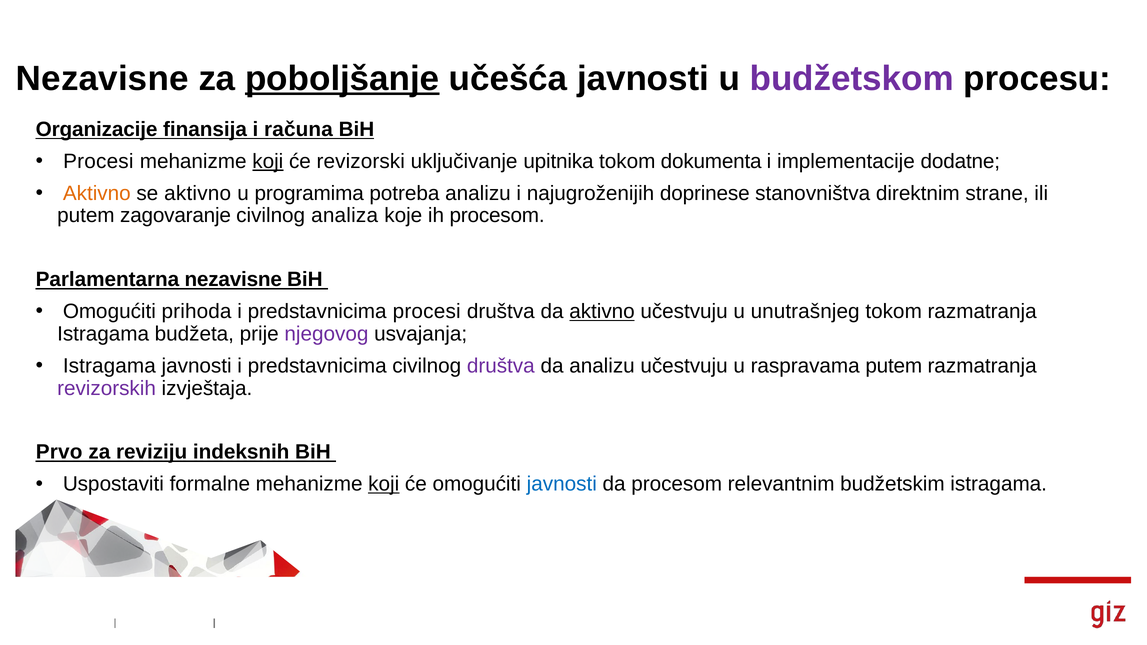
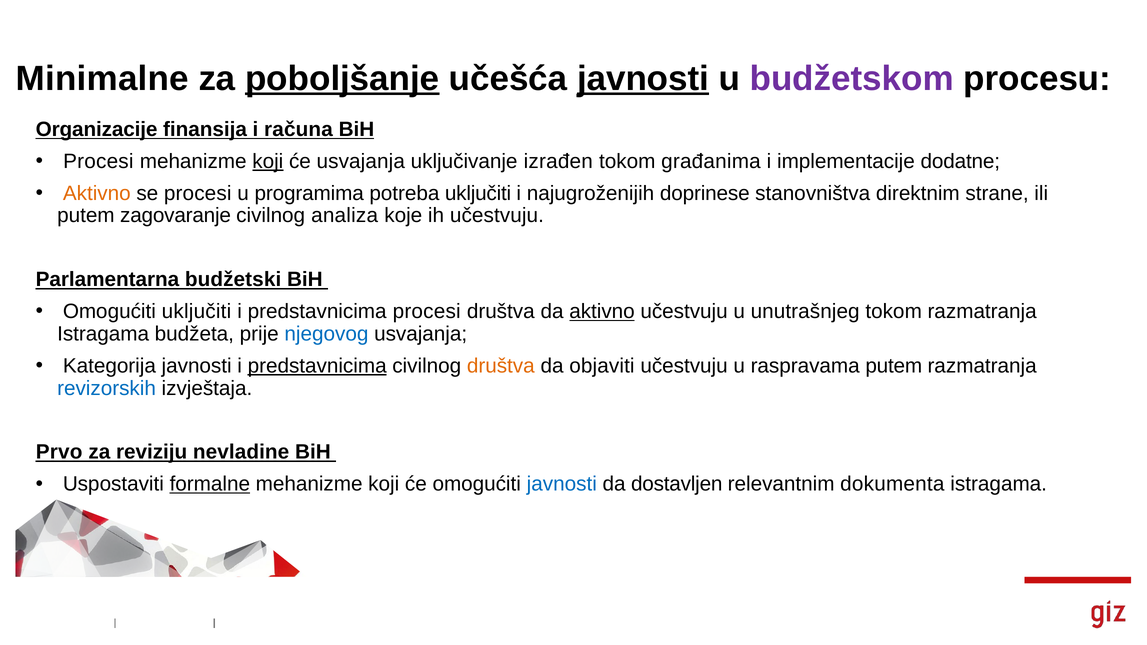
Nezavisne at (102, 79): Nezavisne -> Minimalne
javnosti at (643, 79) underline: none -> present
će revizorski: revizorski -> usvajanja
upitnika: upitnika -> izrađen
dokumenta: dokumenta -> građanima
se aktivno: aktivno -> procesi
potreba analizu: analizu -> uključiti
ih procesom: procesom -> učestvuju
Parlamentarna nezavisne: nezavisne -> budžetski
Omogućiti prihoda: prihoda -> uključiti
njegovog colour: purple -> blue
Istragama at (109, 366): Istragama -> Kategorija
predstavnicima at (317, 366) underline: none -> present
društva at (501, 366) colour: purple -> orange
da analizu: analizu -> objaviti
revizorskih colour: purple -> blue
indeksnih: indeksnih -> nevladine
formalne underline: none -> present
koji at (384, 484) underline: present -> none
da procesom: procesom -> dostavljen
budžetskim: budžetskim -> dokumenta
